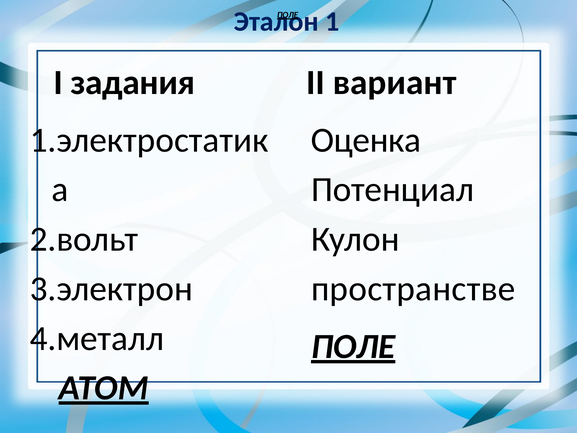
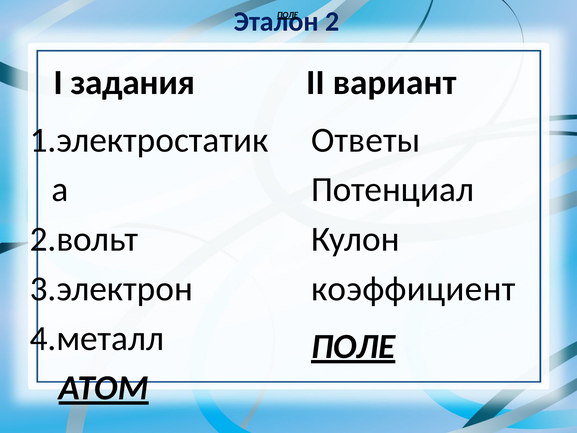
1: 1 -> 2
Оценка: Оценка -> Ответы
пространстве: пространстве -> коэффициент
